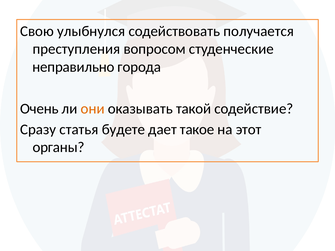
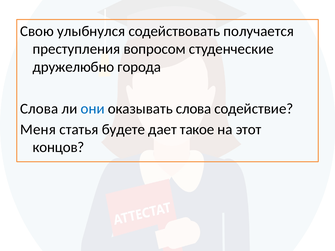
неправильно: неправильно -> дружелюбно
Очень at (39, 109): Очень -> Слова
они colour: orange -> blue
оказывать такой: такой -> слова
Сразу: Сразу -> Меня
органы: органы -> концов
